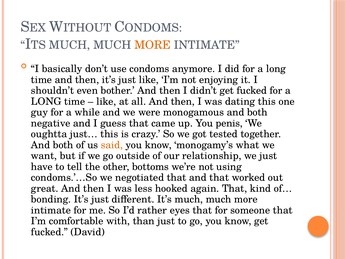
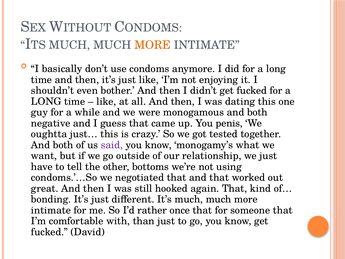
said colour: orange -> purple
less: less -> still
eyes: eyes -> once
